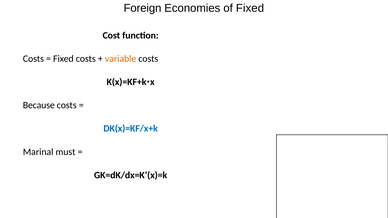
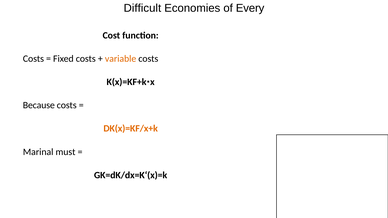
Foreign: Foreign -> Difficult
of Fixed: Fixed -> Every
DK(x)=KF/x+k colour: blue -> orange
